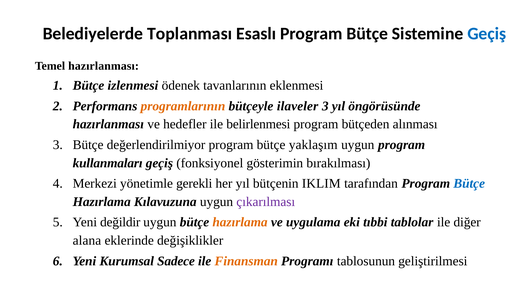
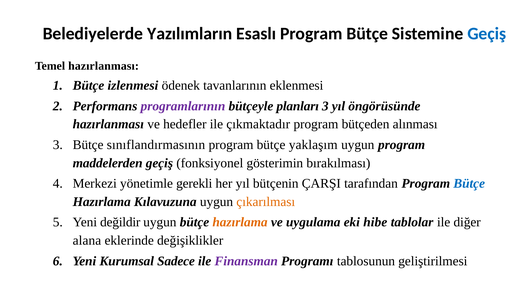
Toplanması: Toplanması -> Yazılımların
programlarının colour: orange -> purple
ilaveler: ilaveler -> planları
belirlenmesi: belirlenmesi -> çıkmaktadır
değerlendirilmiyor: değerlendirilmiyor -> sınıflandırmasının
kullanmaları: kullanmaları -> maddelerden
IKLIM: IKLIM -> ÇARŞI
çıkarılması colour: purple -> orange
tıbbi: tıbbi -> hibe
Finansman colour: orange -> purple
